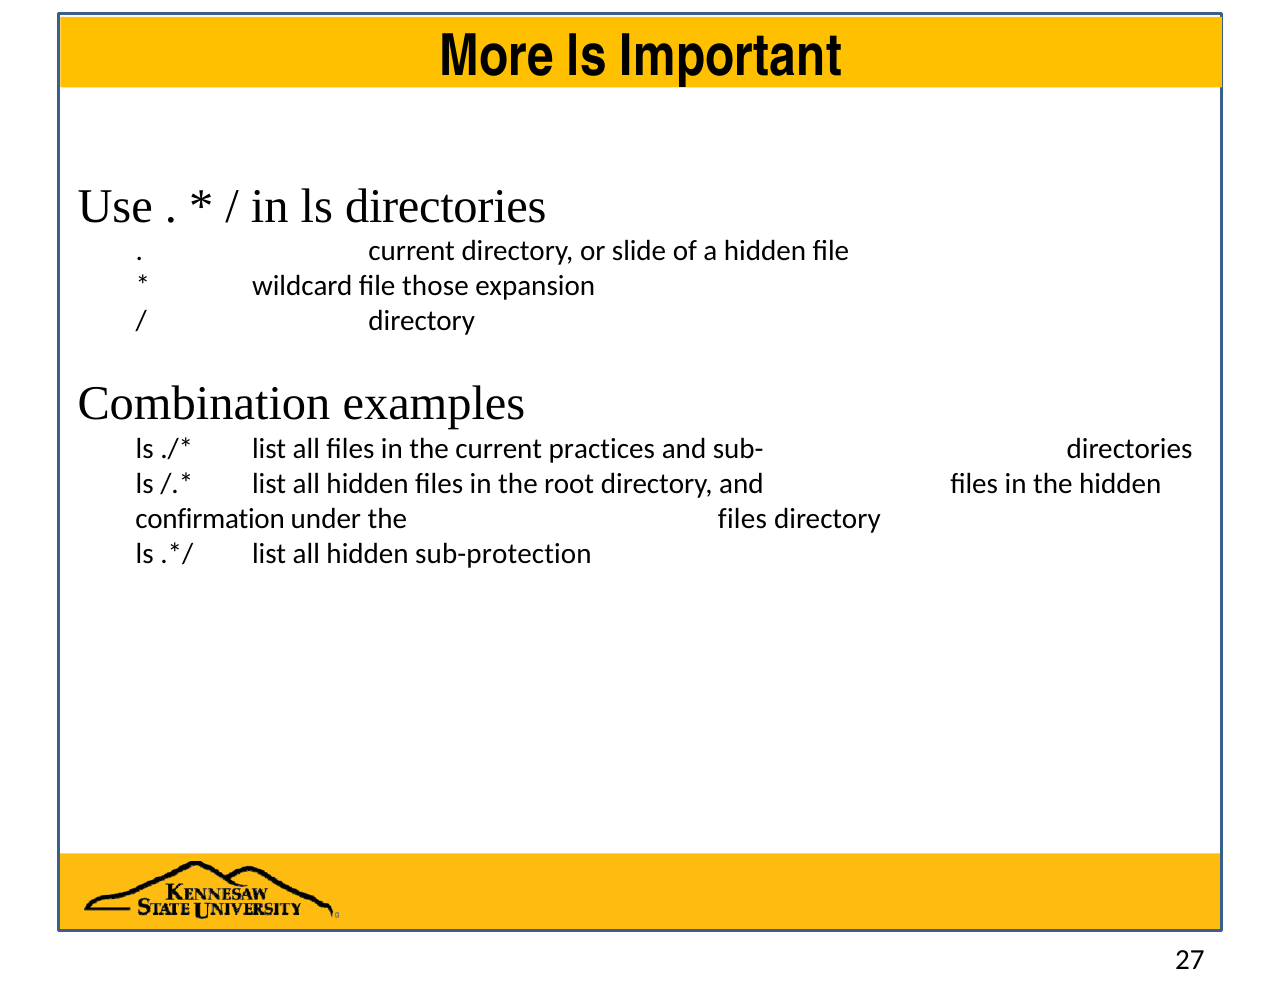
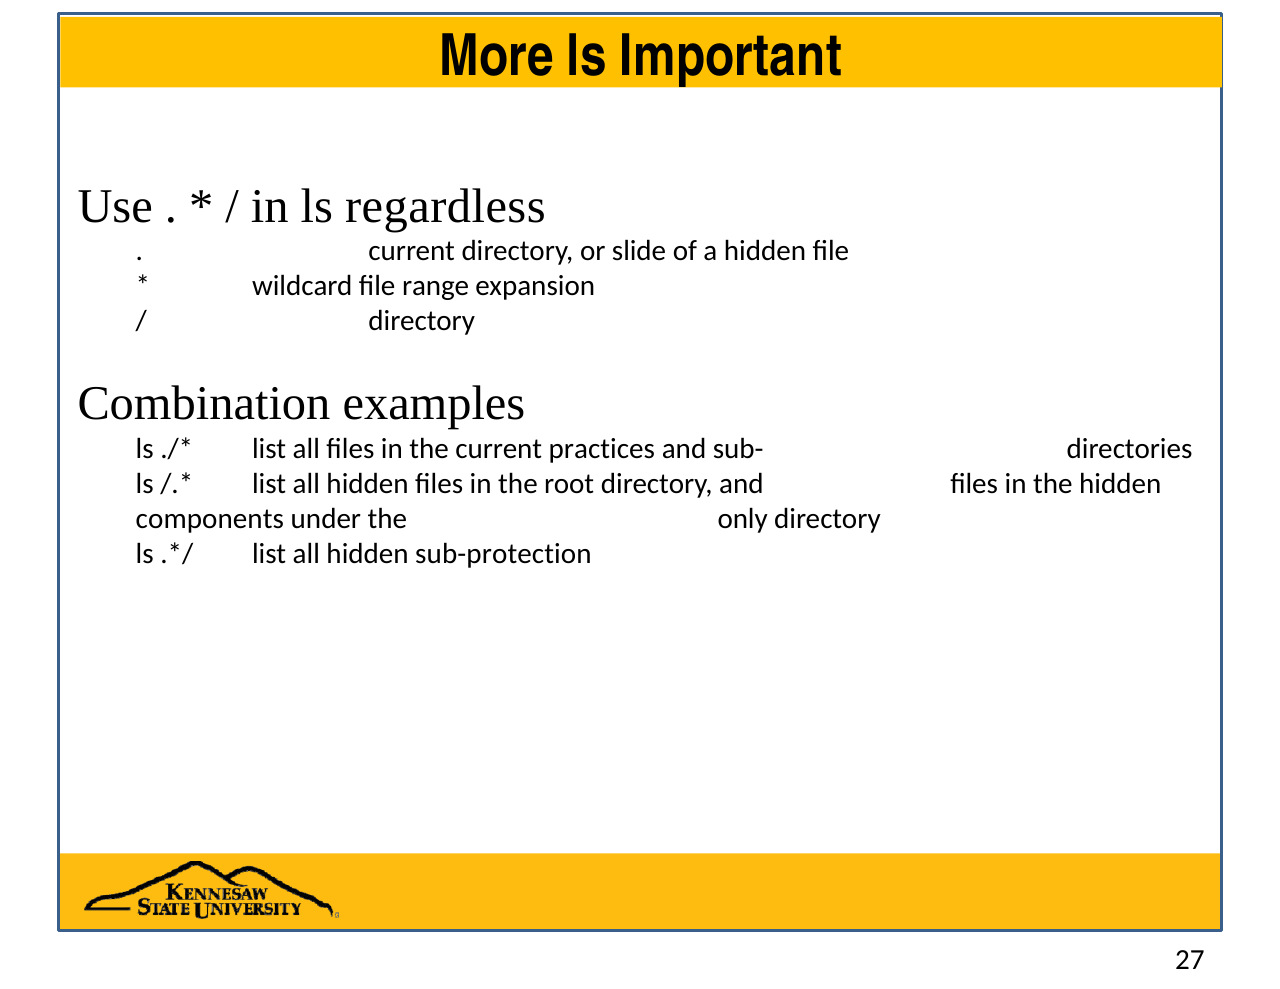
ls directories: directories -> regardless
those: those -> range
confirmation: confirmation -> components
the files: files -> only
